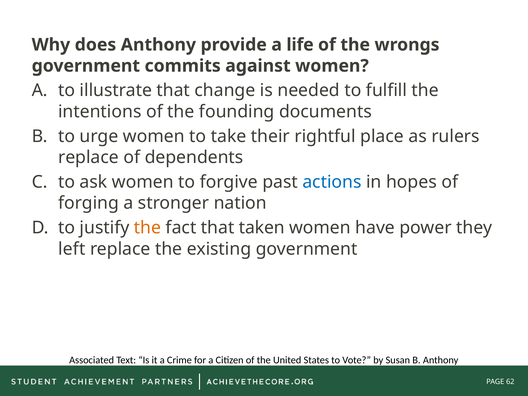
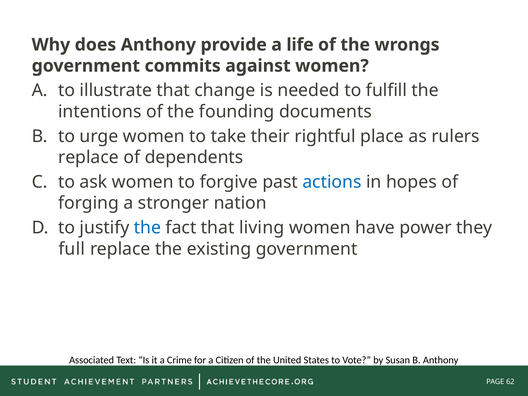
the at (147, 228) colour: orange -> blue
taken: taken -> living
left: left -> full
